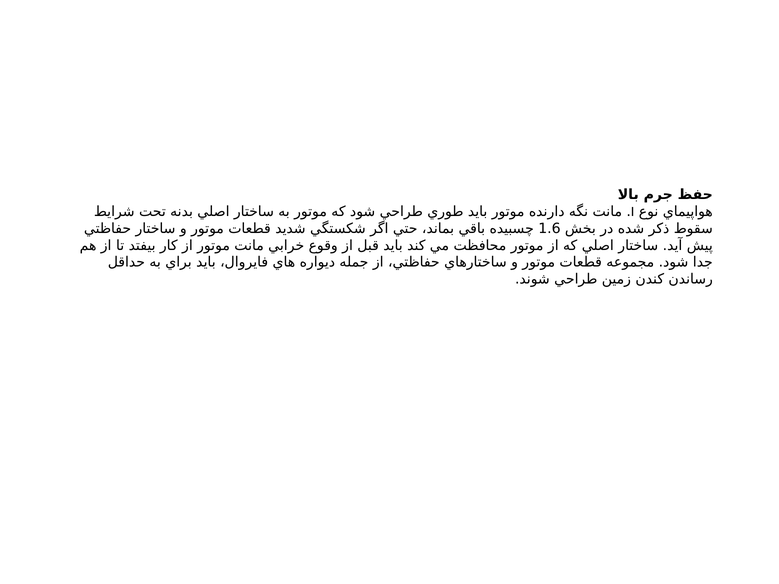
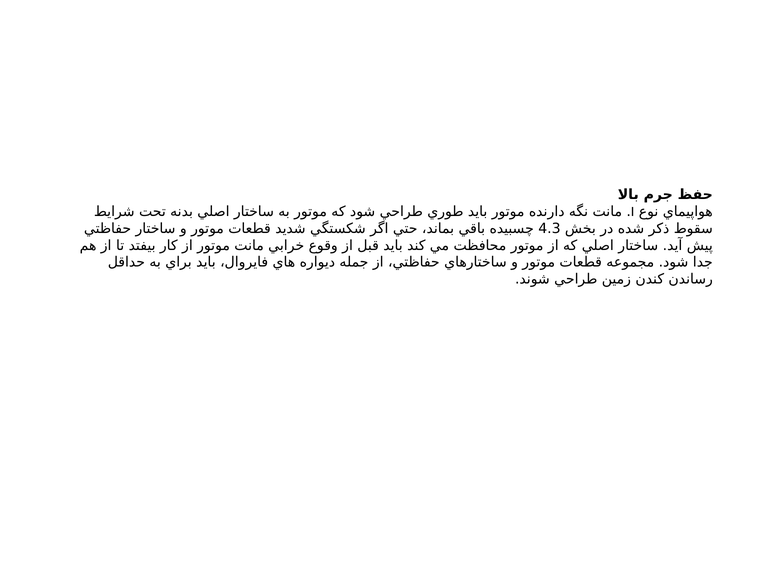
1.6: 1.6 -> 4.3
